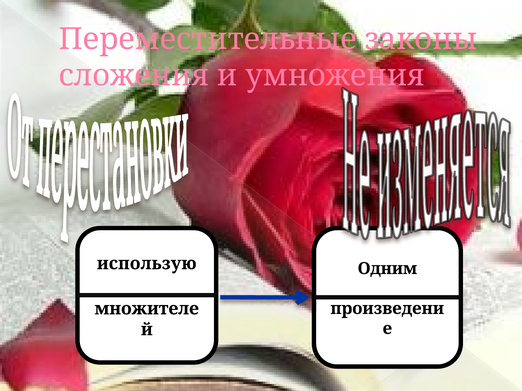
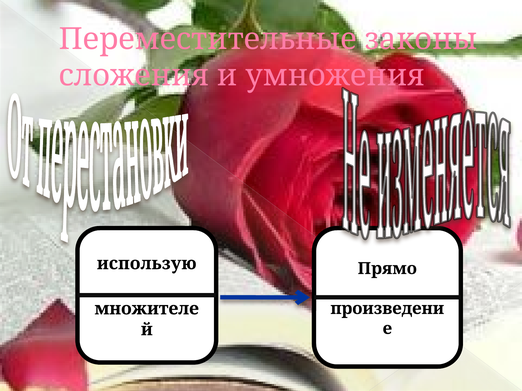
Одним: Одним -> Прямо
